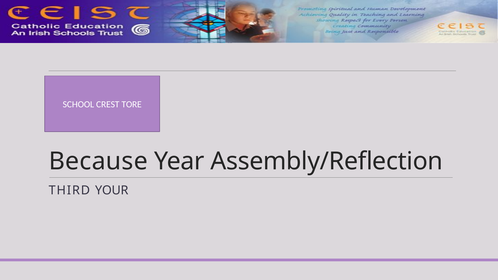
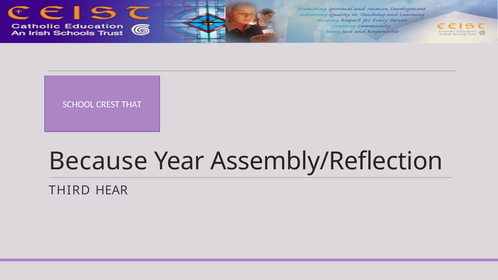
TORE: TORE -> THAT
YOUR: YOUR -> HEAR
